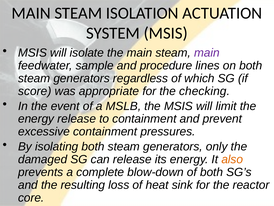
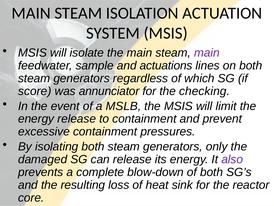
procedure: procedure -> actuations
appropriate: appropriate -> annunciator
also colour: orange -> purple
